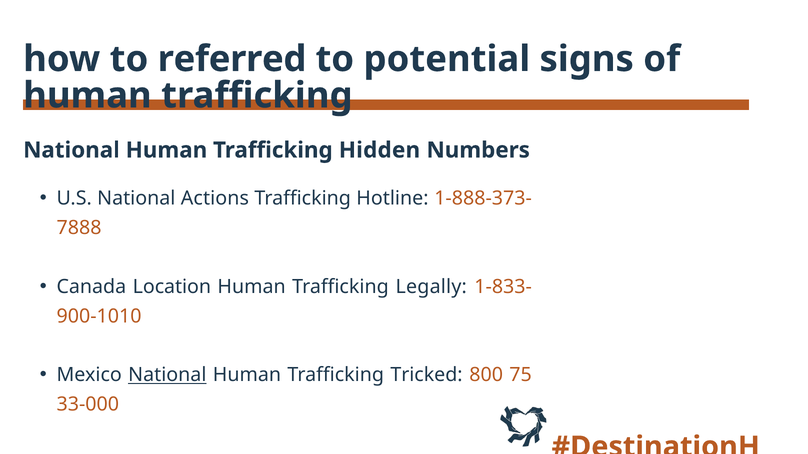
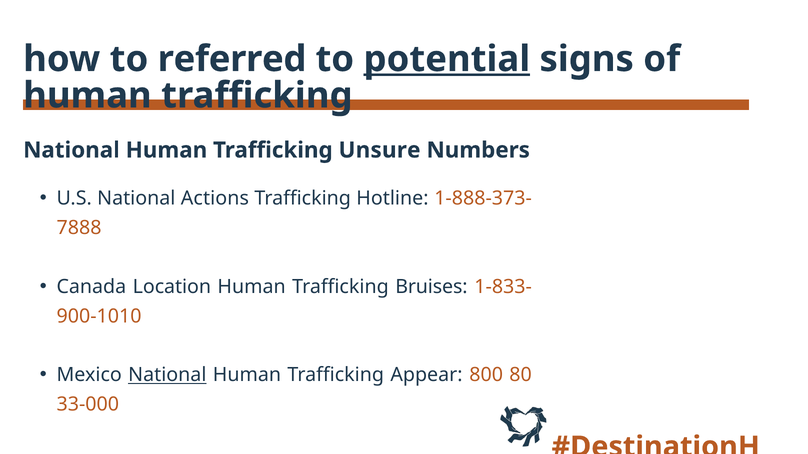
potential underline: none -> present
Hidden: Hidden -> Unsure
Legally: Legally -> Bruises
Tricked: Tricked -> Appear
75: 75 -> 80
